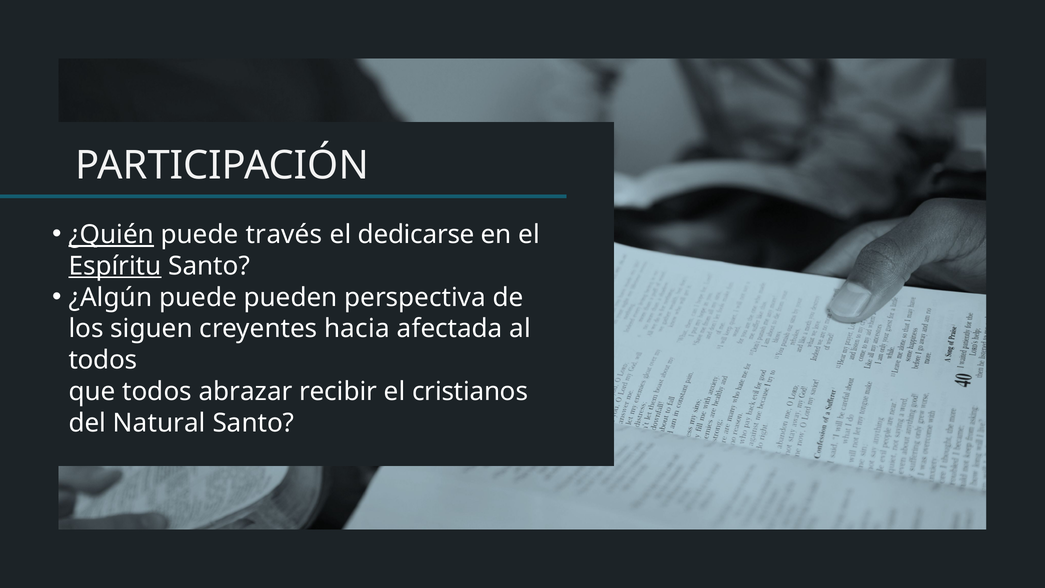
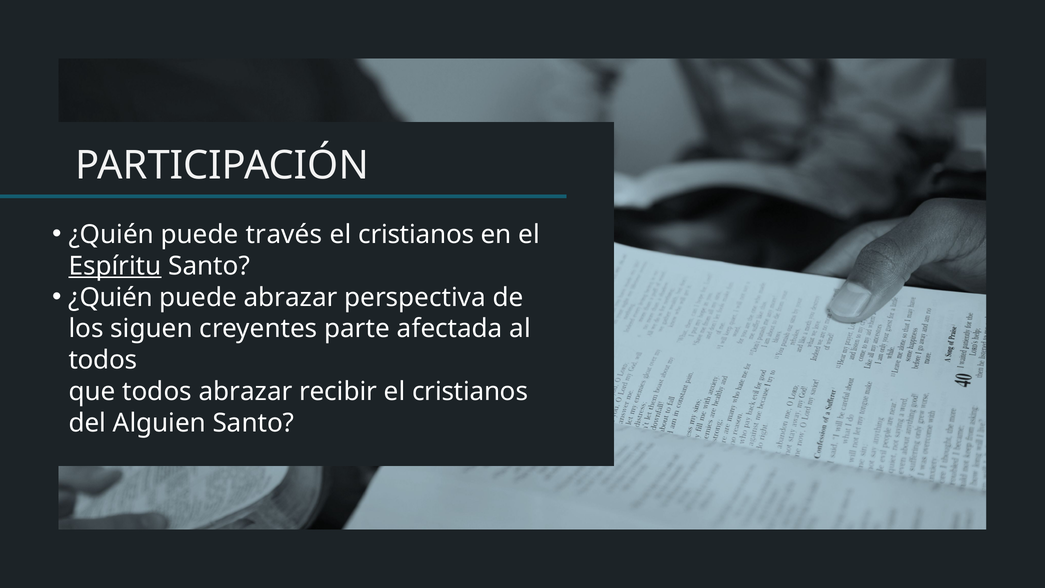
¿Quién at (111, 235) underline: present -> none
dedicarse at (416, 235): dedicarse -> cristianos
¿Algún at (110, 297): ¿Algún -> ¿Quién
puede pueden: pueden -> abrazar
hacia: hacia -> parte
Natural: Natural -> Alguien
